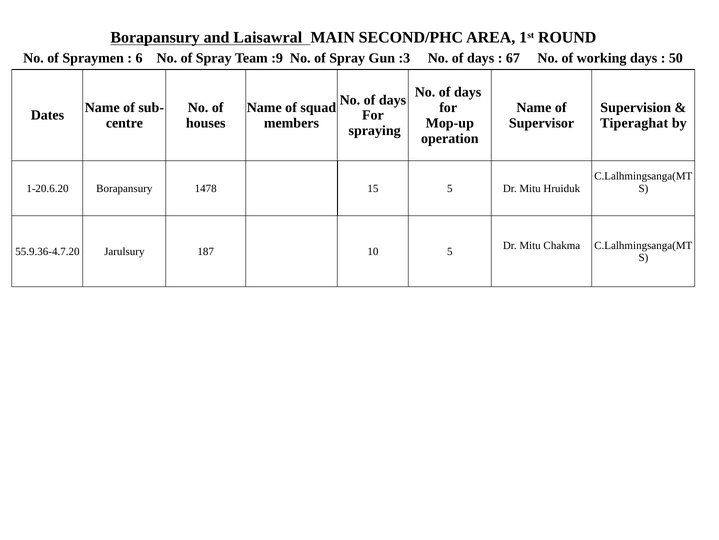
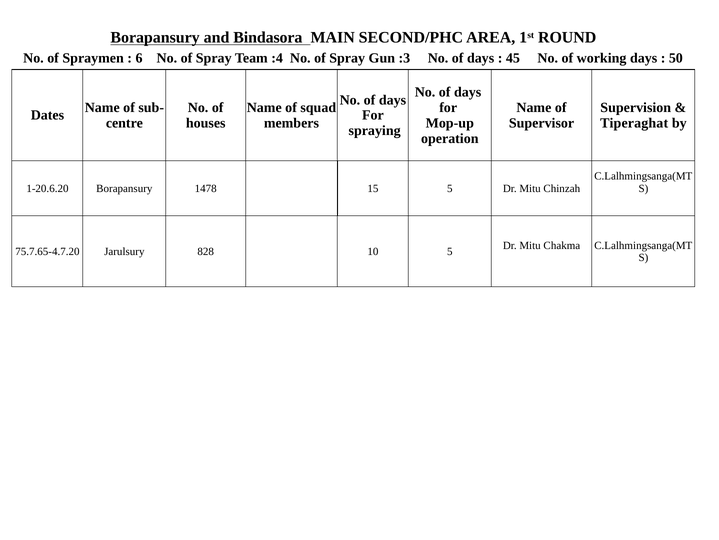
Laisawral: Laisawral -> Bindasora
:9: :9 -> :4
67: 67 -> 45
Hruiduk: Hruiduk -> Chinzah
55.9.36-4.7.20: 55.9.36-4.7.20 -> 75.7.65-4.7.20
187: 187 -> 828
